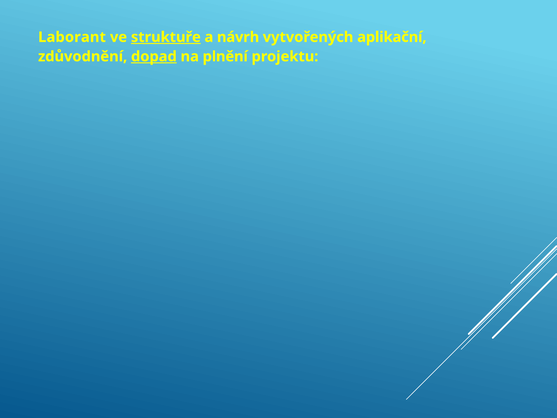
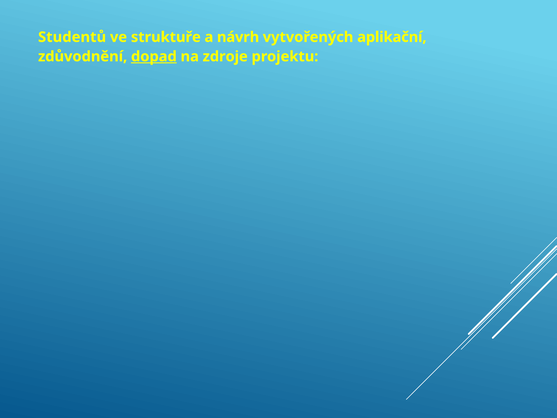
Laborant: Laborant -> Studentů
struktuře underline: present -> none
plnění: plnění -> zdroje
